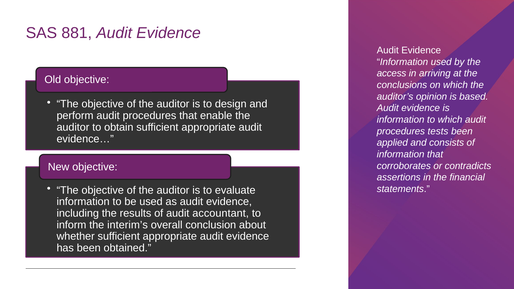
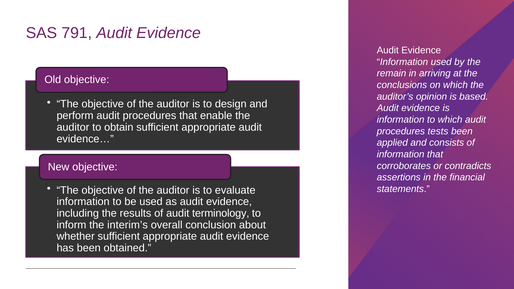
881: 881 -> 791
access: access -> remain
accountant: accountant -> terminology
